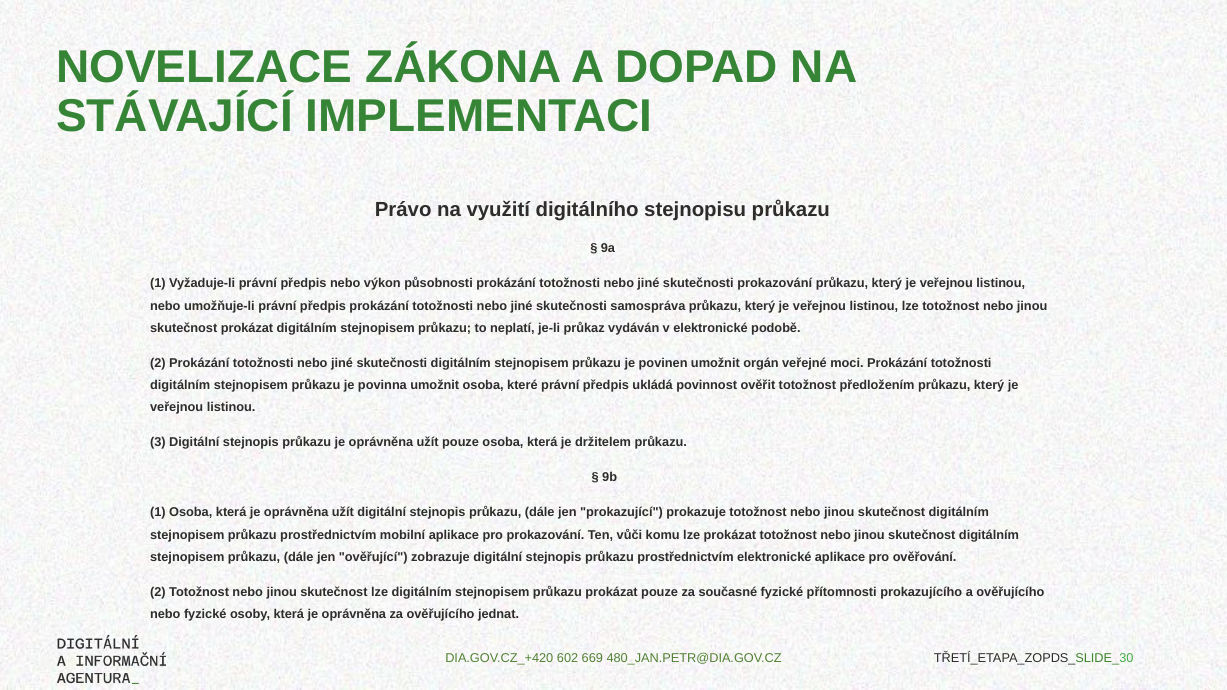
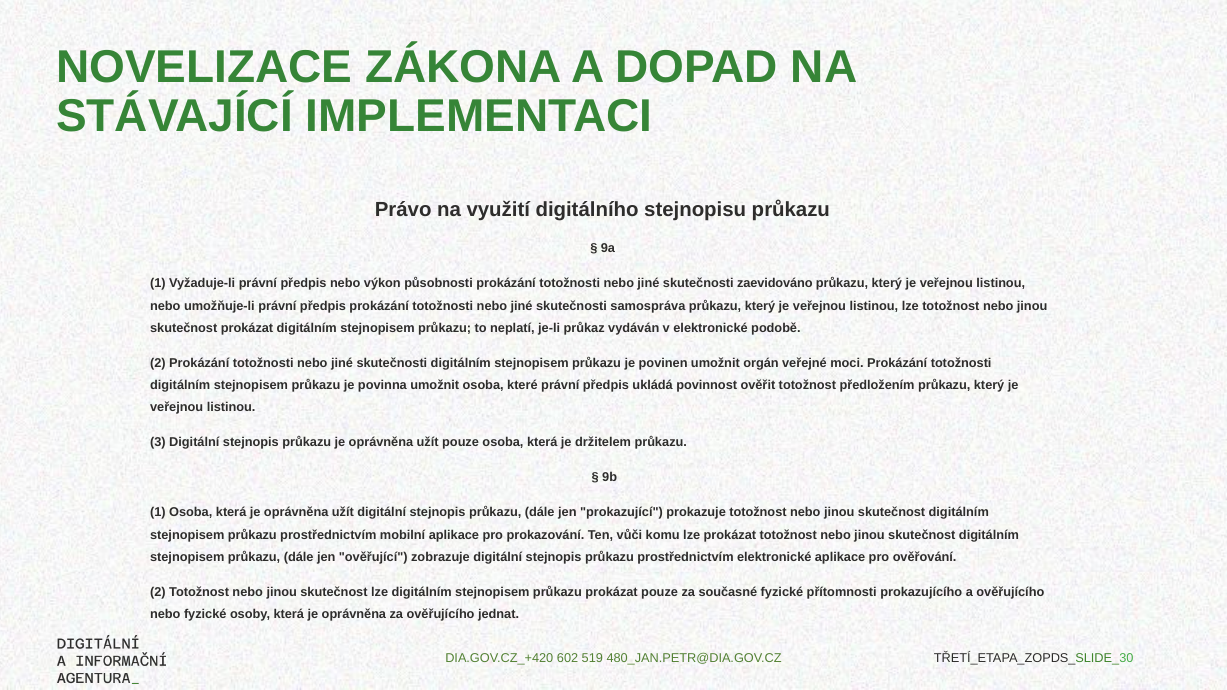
skutečnosti prokazování: prokazování -> zaevidováno
669: 669 -> 519
